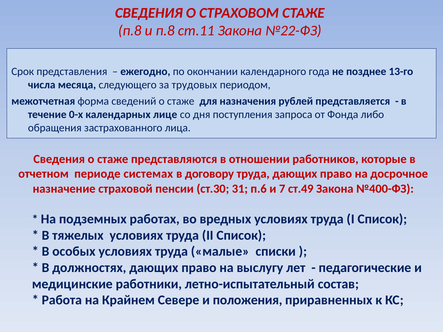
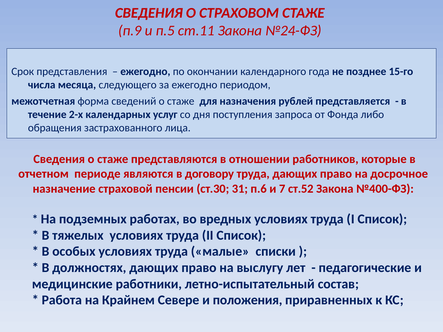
п.8 at (130, 31): п.8 -> п.9
и п.8: п.8 -> п.5
№22-ФЗ: №22-ФЗ -> №24-ФЗ
13-го: 13-го -> 15-го
за трудовых: трудовых -> ежегодно
0-х: 0-х -> 2-х
лице: лице -> услуг
системах: системах -> являются
ст.49: ст.49 -> ст.52
